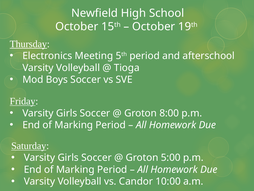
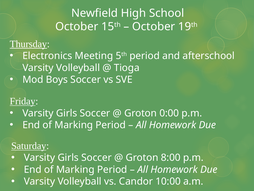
8:00: 8:00 -> 0:00
5:00: 5:00 -> 8:00
